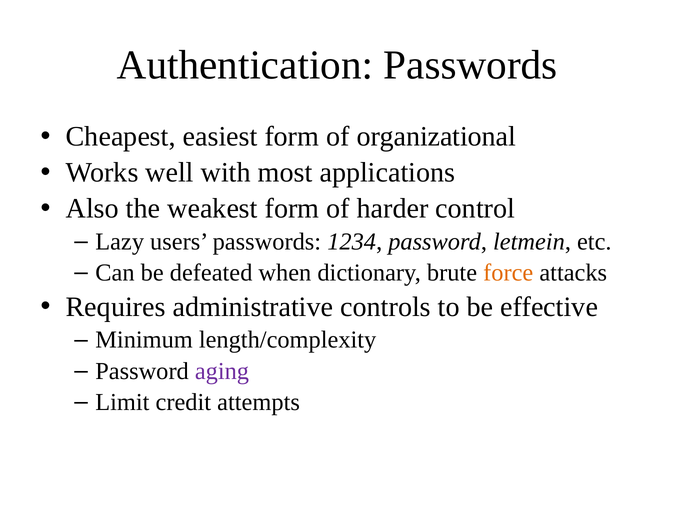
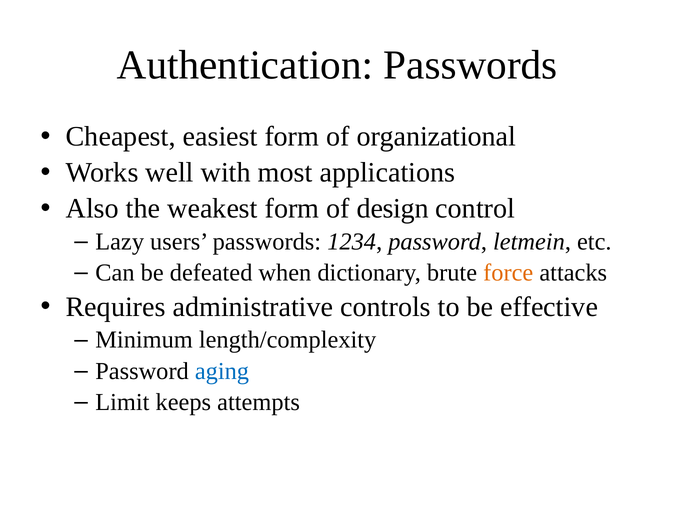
harder: harder -> design
aging colour: purple -> blue
credit: credit -> keeps
